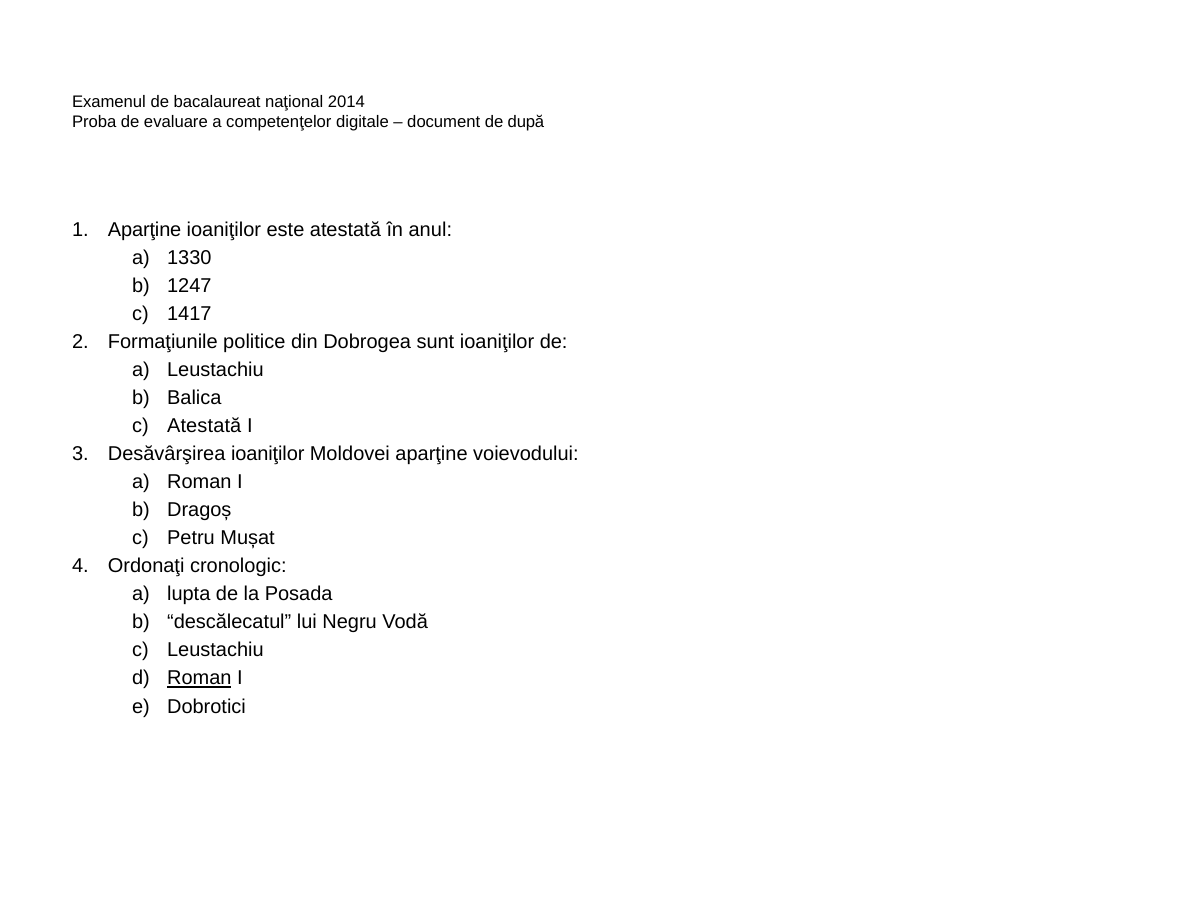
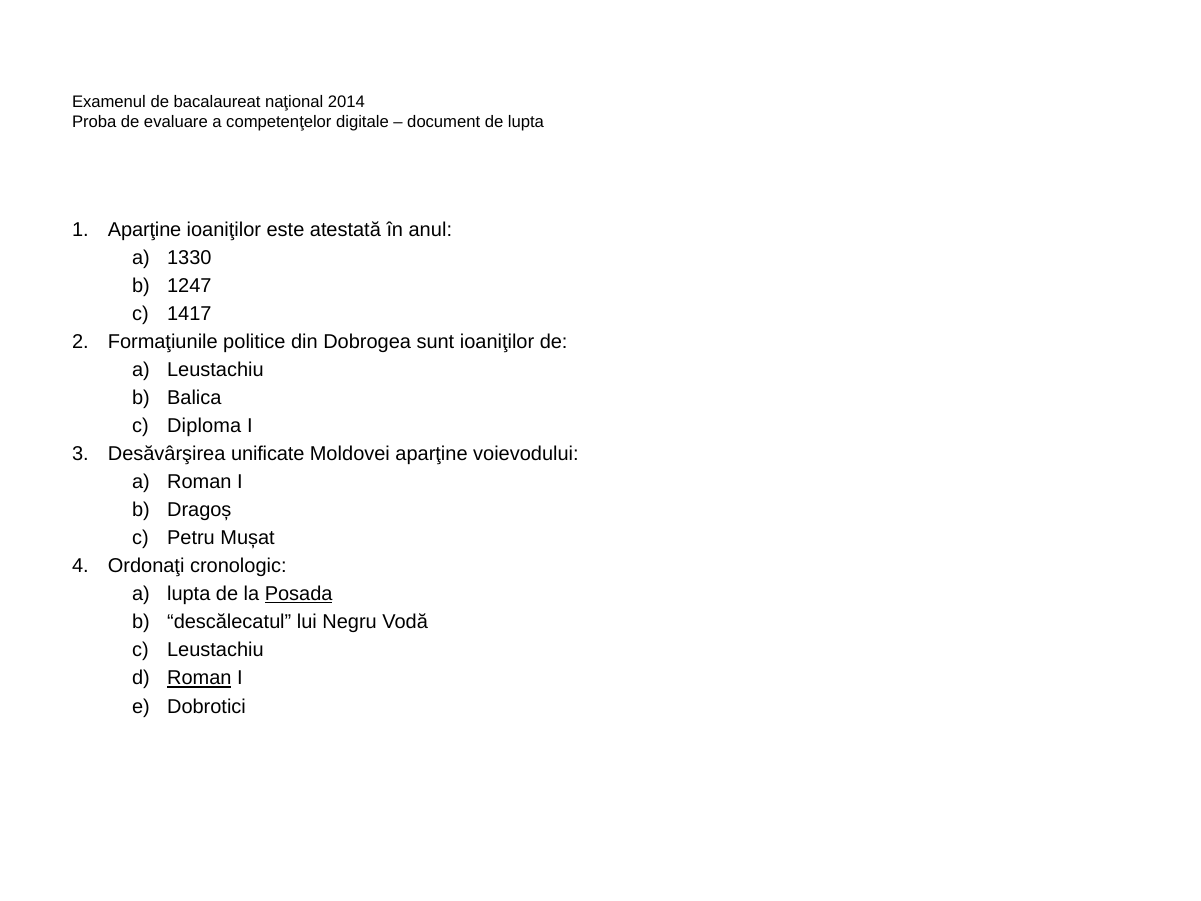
de după: după -> lupta
Atestată at (204, 426): Atestată -> Diploma
Desăvârşirea ioaniţilor: ioaniţilor -> unificate
Posada underline: none -> present
